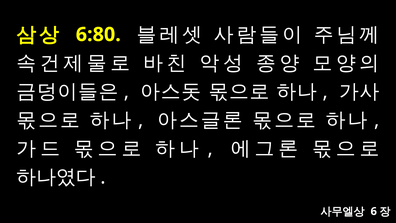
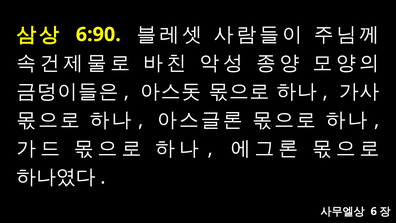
6:80: 6:80 -> 6:90
